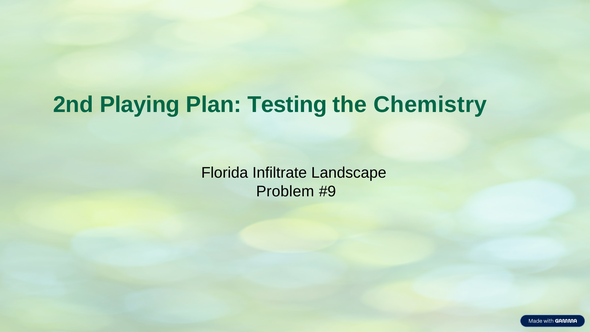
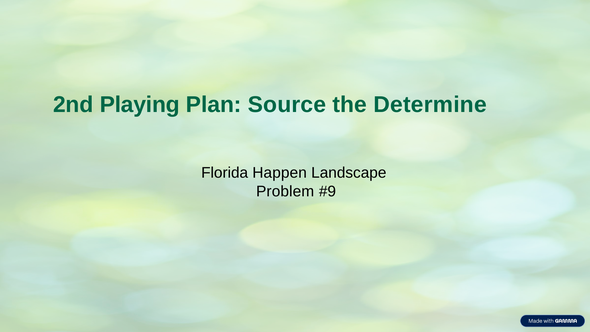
Testing: Testing -> Source
Chemistry: Chemistry -> Determine
Infiltrate: Infiltrate -> Happen
